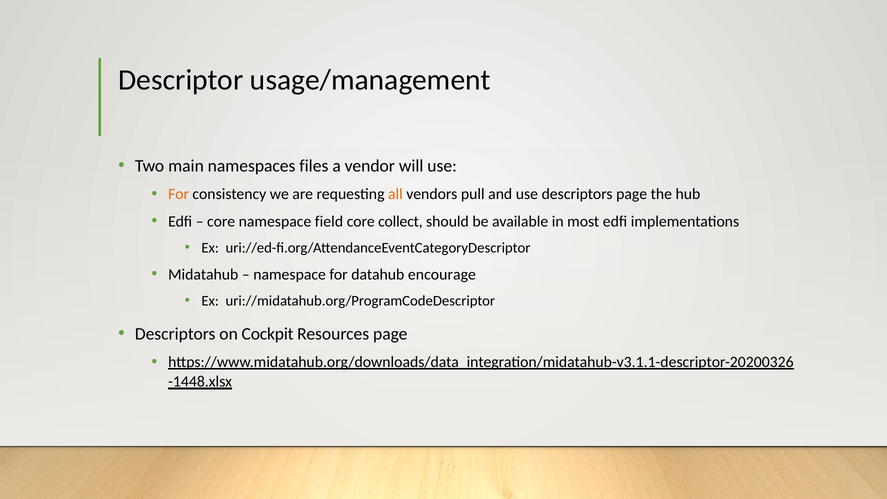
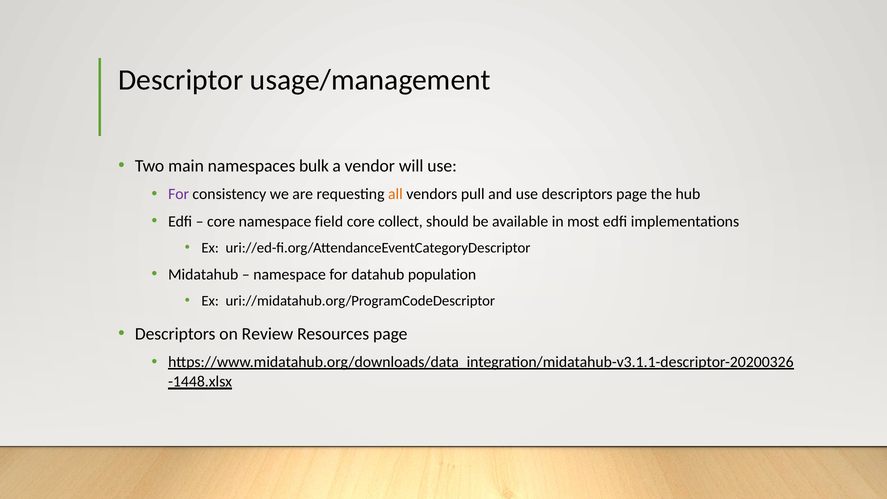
files: files -> bulk
For at (179, 194) colour: orange -> purple
encourage: encourage -> population
Cockpit: Cockpit -> Review
